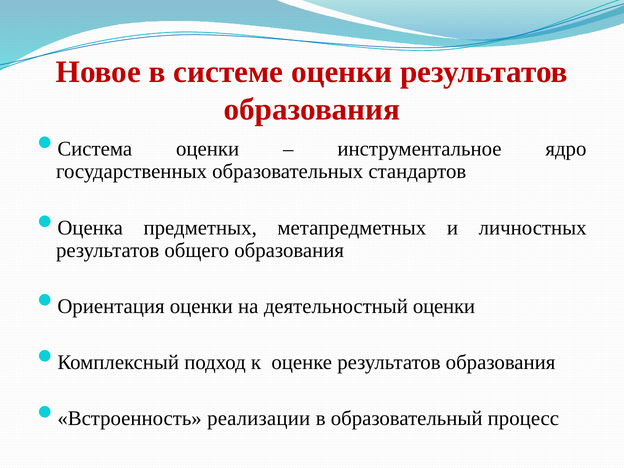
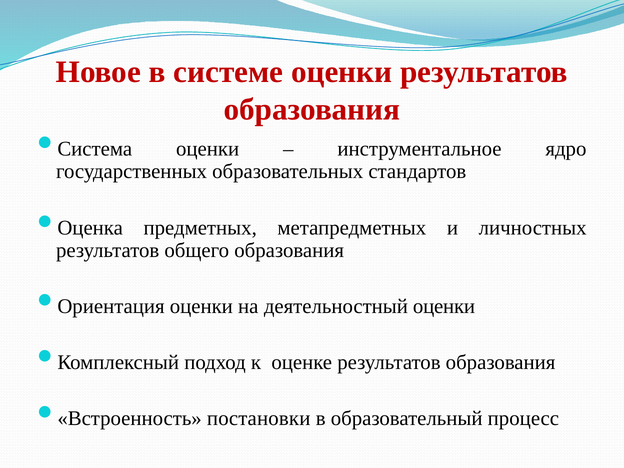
реализации: реализации -> постановки
